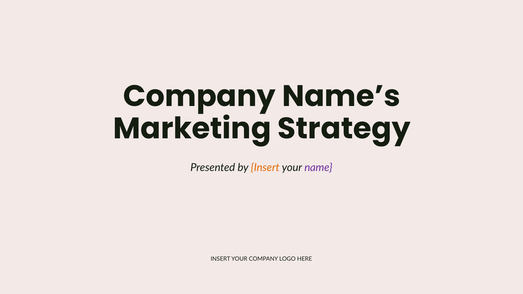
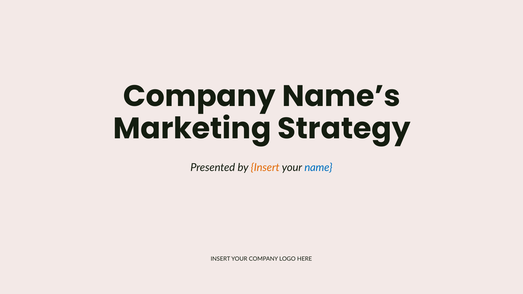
name colour: purple -> blue
